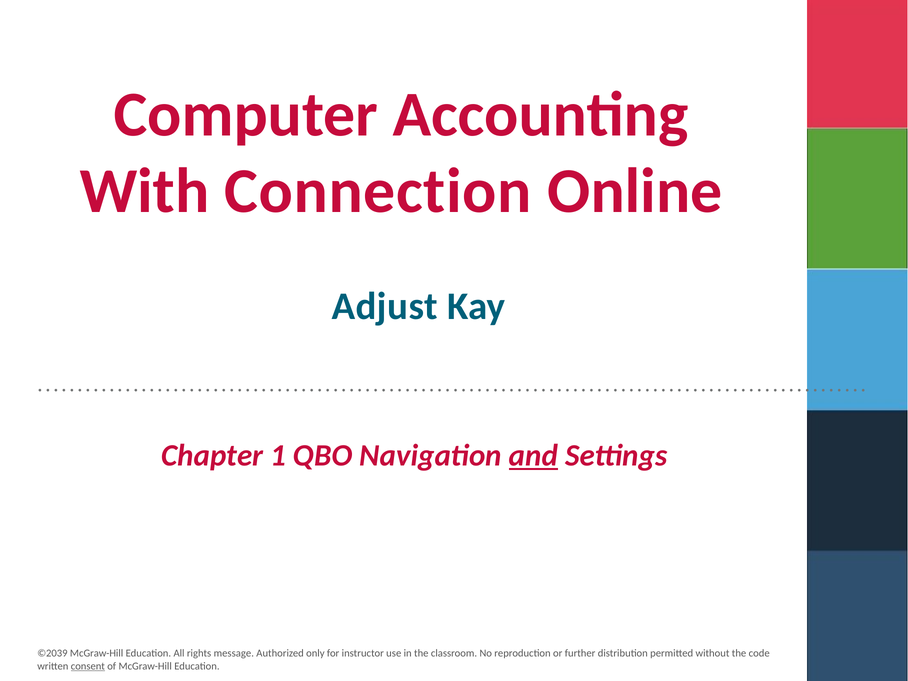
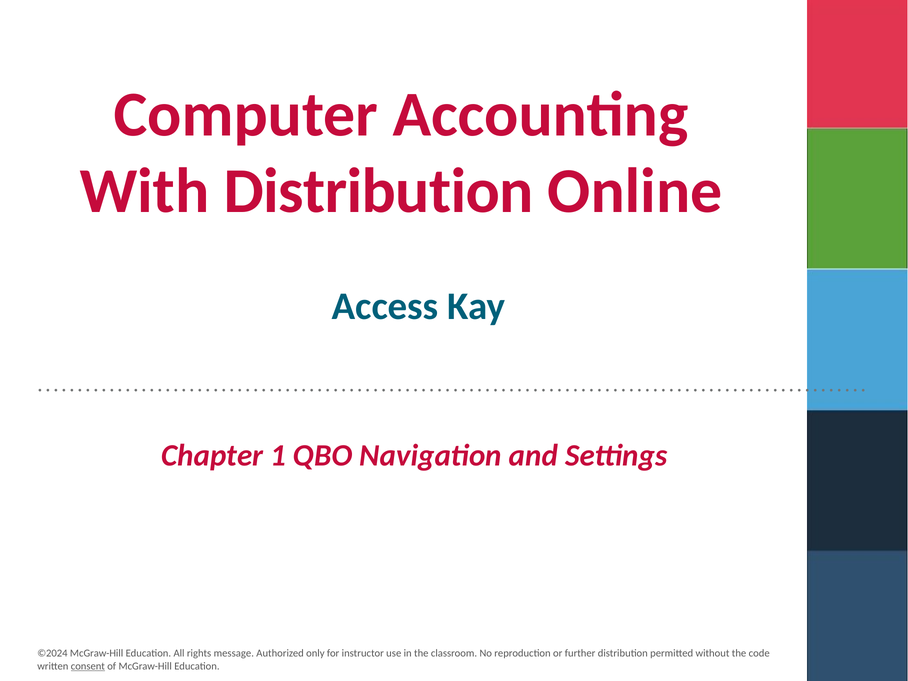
With Connection: Connection -> Distribution
Adjust: Adjust -> Access
and underline: present -> none
©2039: ©2039 -> ©2024
